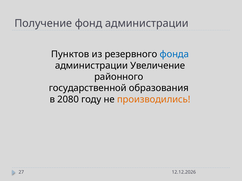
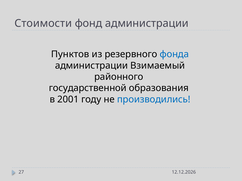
Получение: Получение -> Стоимости
Увеличение: Увеличение -> Взимаемый
2080: 2080 -> 2001
производились colour: orange -> blue
